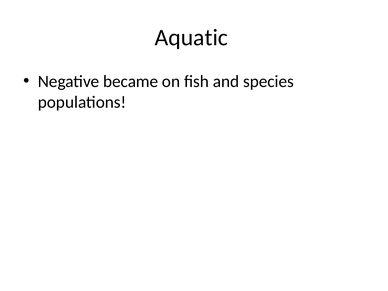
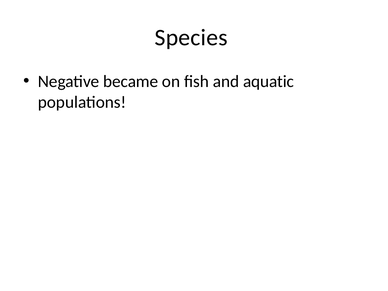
Aquatic: Aquatic -> Species
species: species -> aquatic
